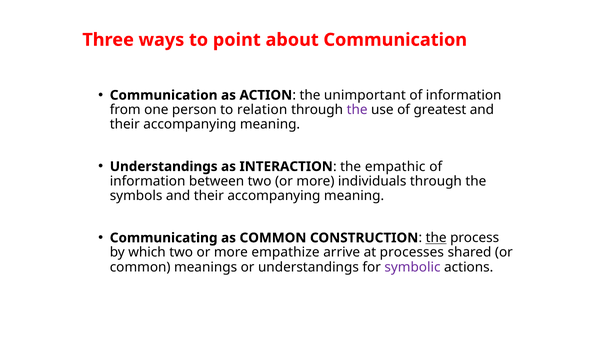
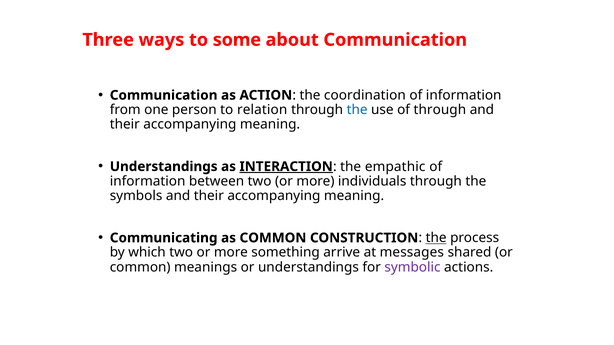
point: point -> some
unimportant: unimportant -> coordination
the at (357, 110) colour: purple -> blue
of greatest: greatest -> through
INTERACTION underline: none -> present
empathize: empathize -> something
processes: processes -> messages
